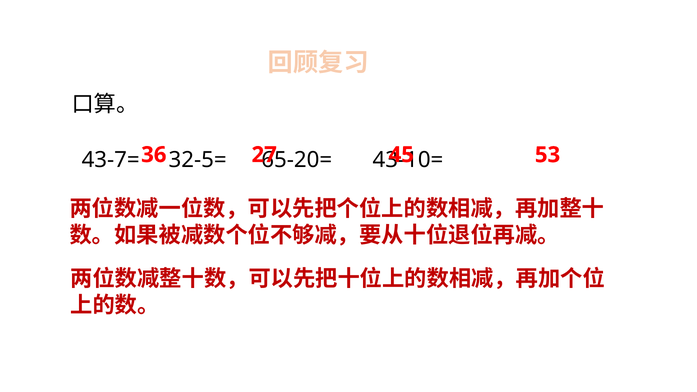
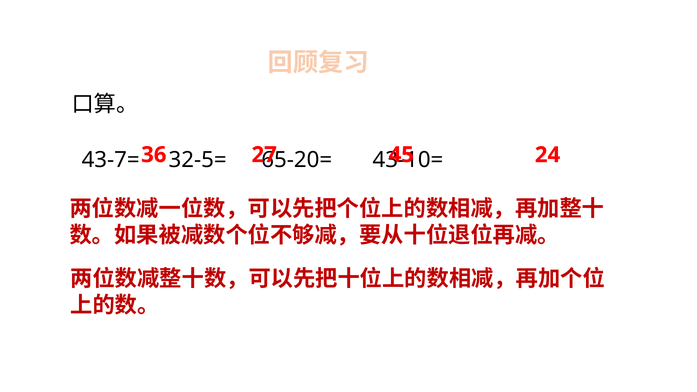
53: 53 -> 24
